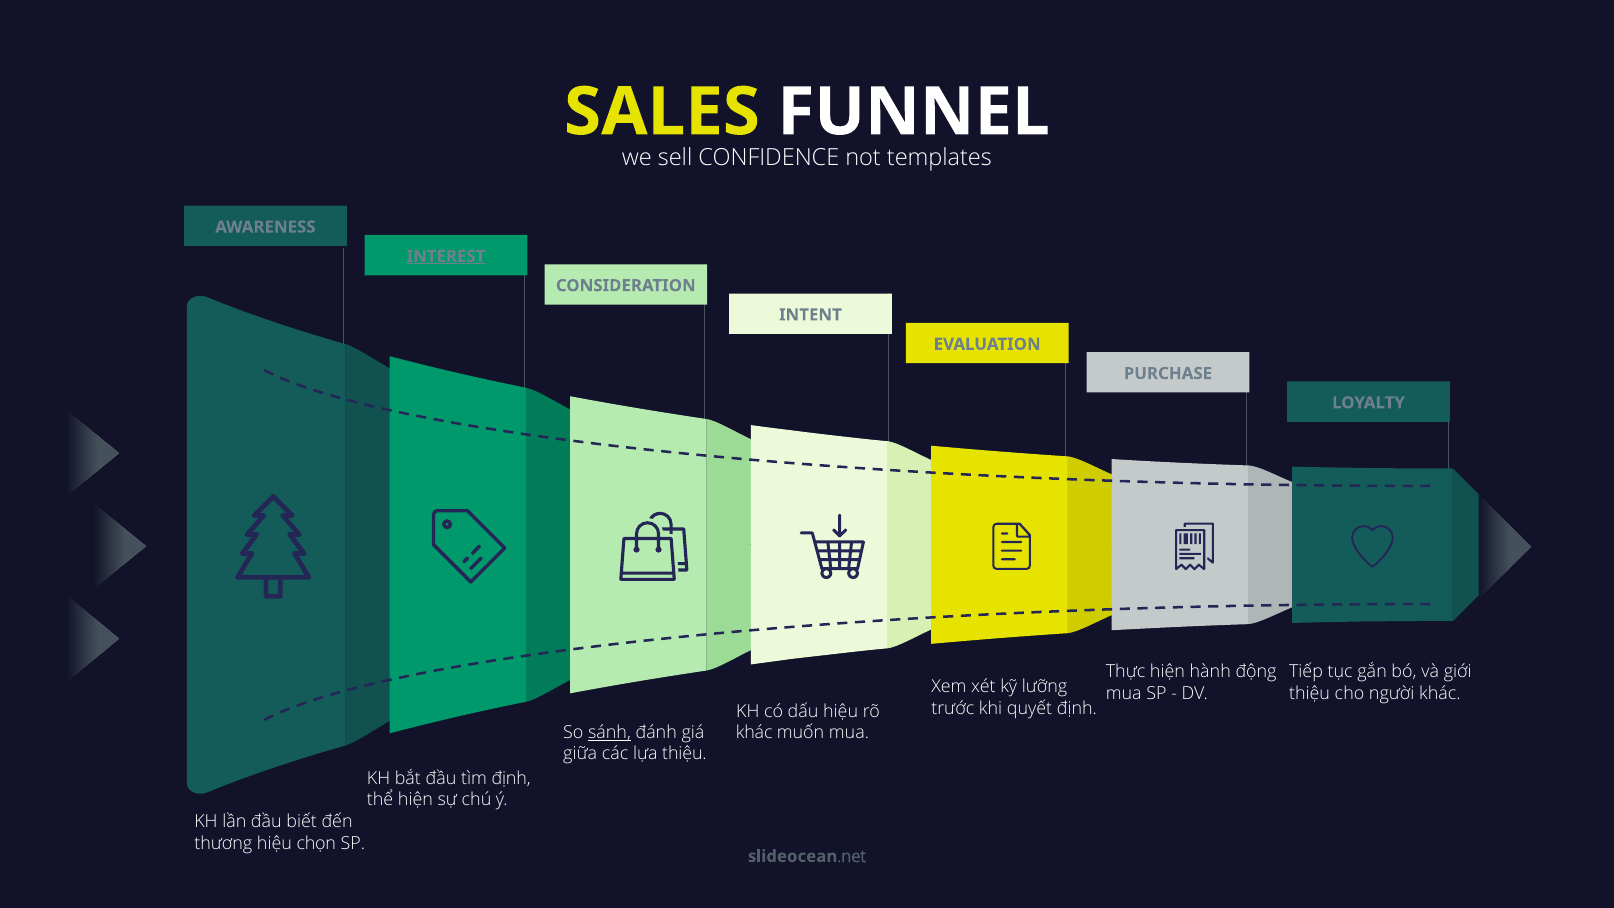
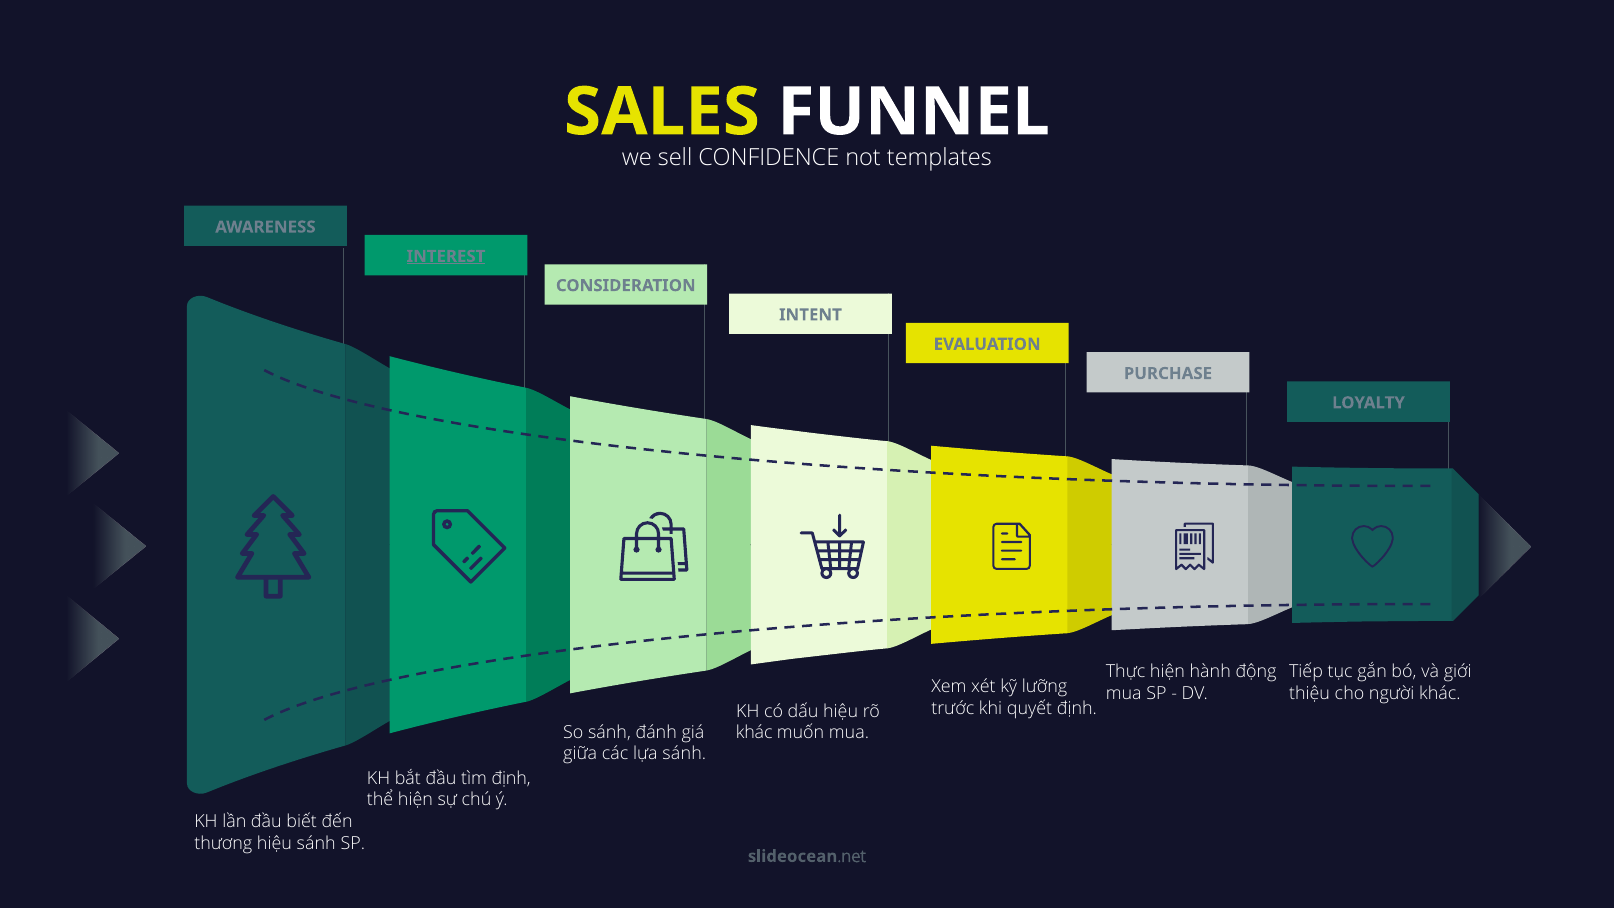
sánh at (609, 732) underline: present -> none
lựa thiệu: thiệu -> sánh
hiệu chọn: chọn -> sánh
